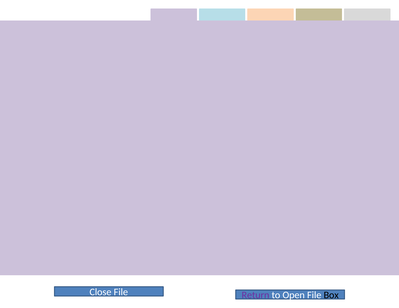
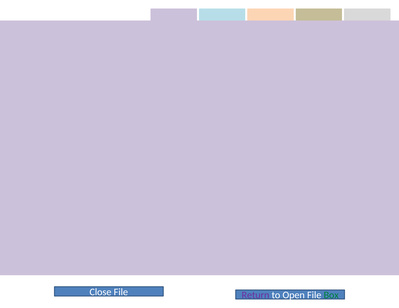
Box colour: black -> green
